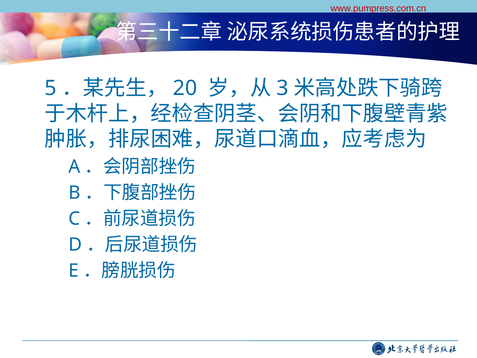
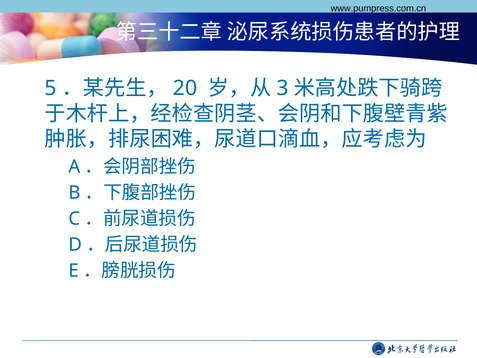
www.pumpress.com.cn colour: red -> black
